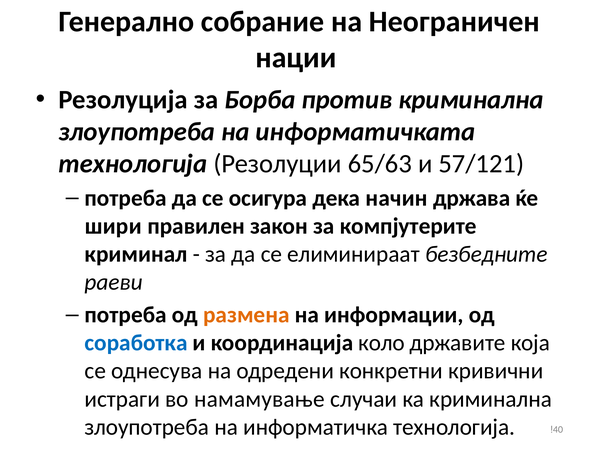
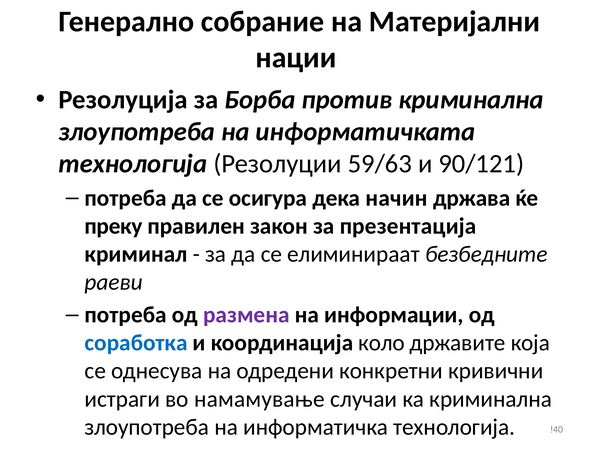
Неограничен: Неограничен -> Материјални
65/63: 65/63 -> 59/63
57/121: 57/121 -> 90/121
шири: шири -> преку
компјутерите: компјутерите -> презентација
размена colour: orange -> purple
